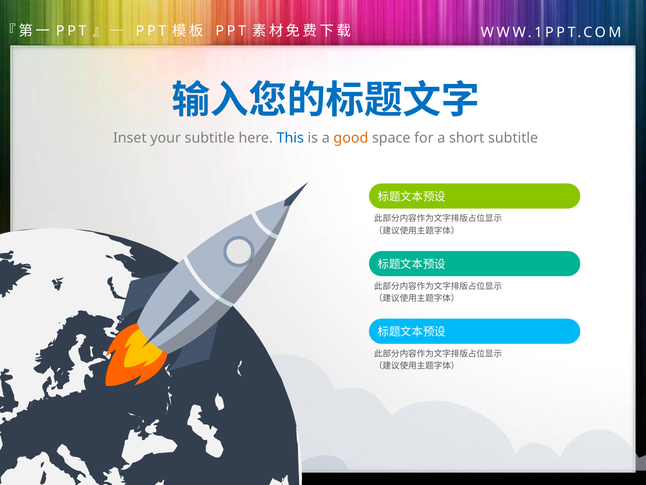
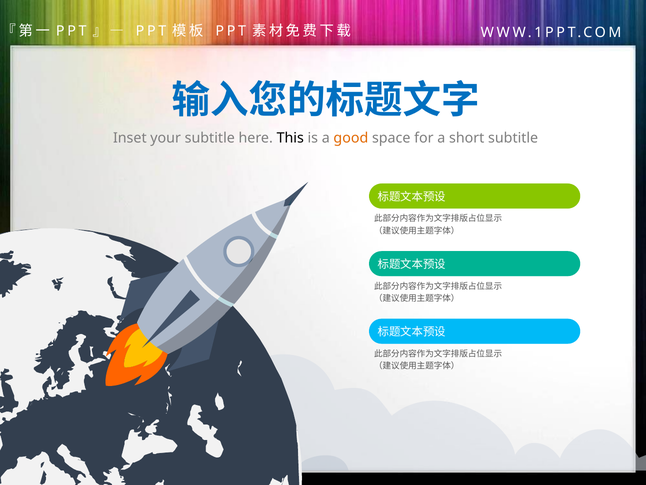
This colour: blue -> black
